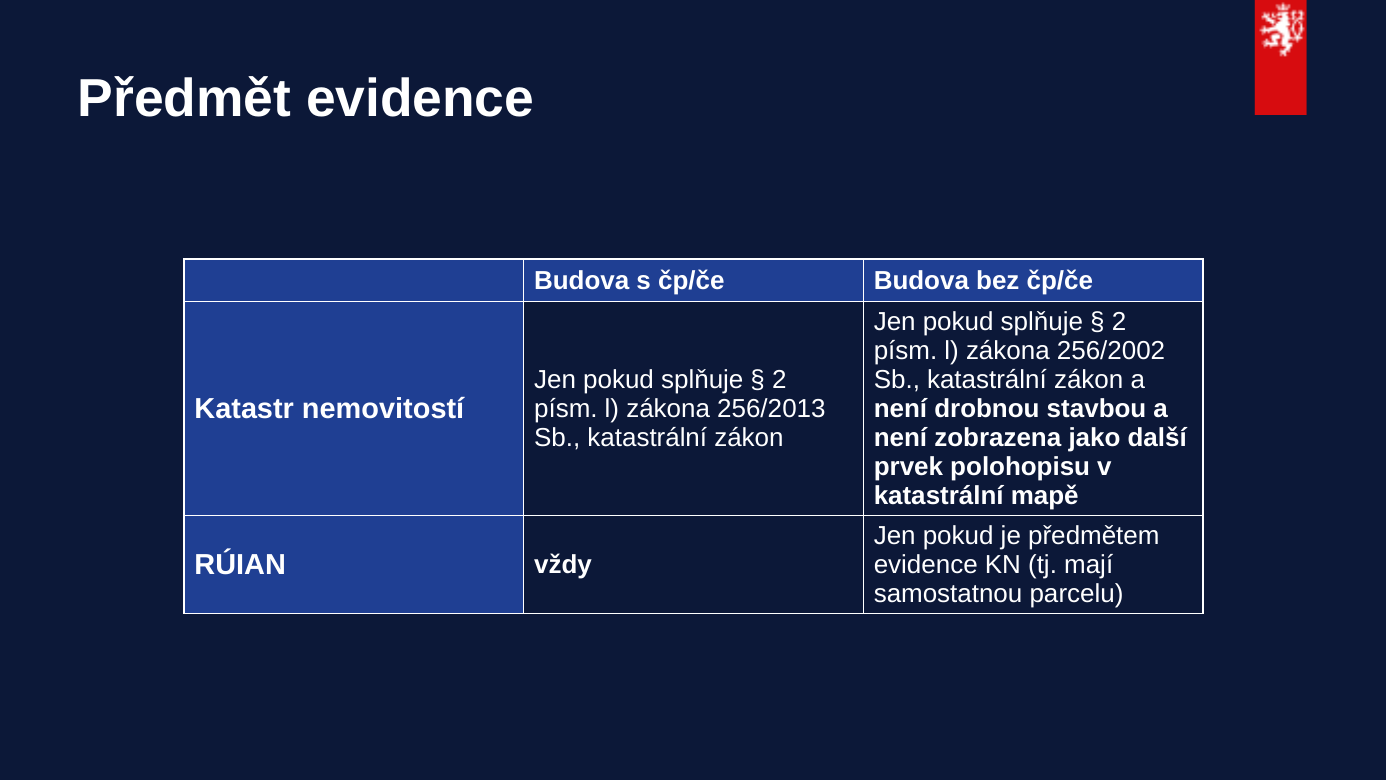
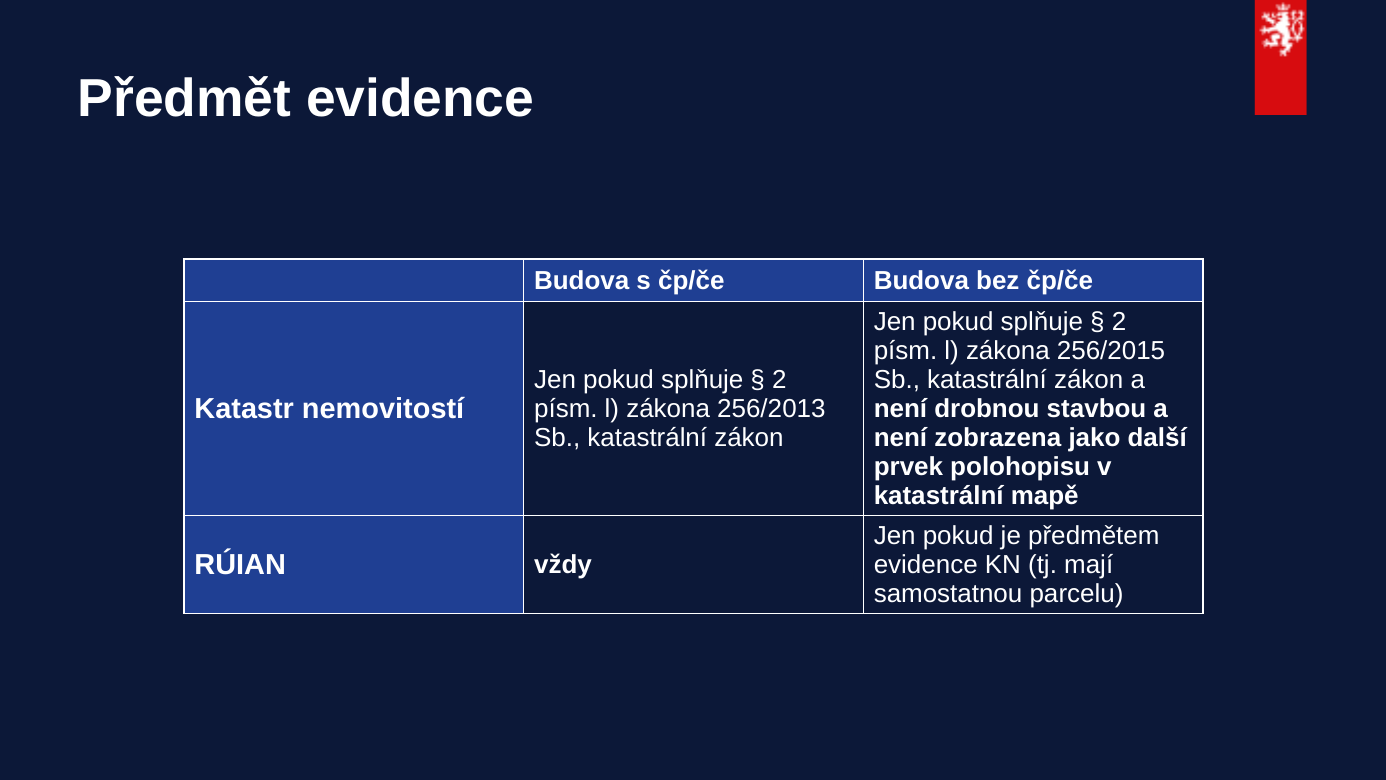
256/2002: 256/2002 -> 256/2015
